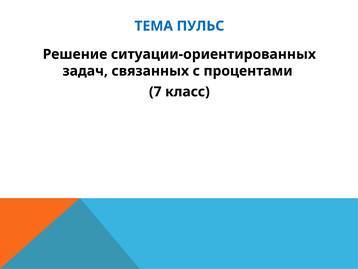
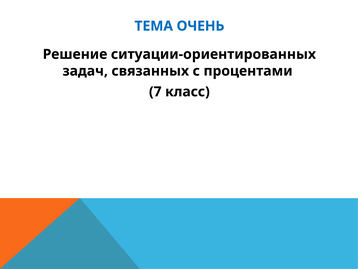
ПУЛЬС: ПУЛЬС -> ОЧЕНЬ
